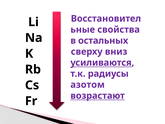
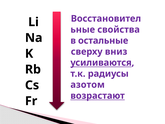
остальных: остальных -> остальные
